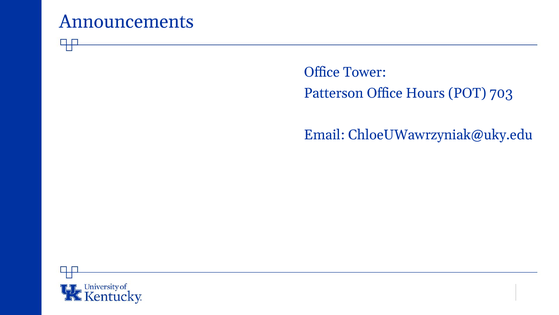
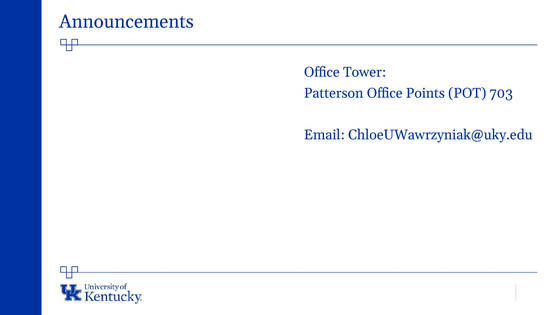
Hours: Hours -> Points
